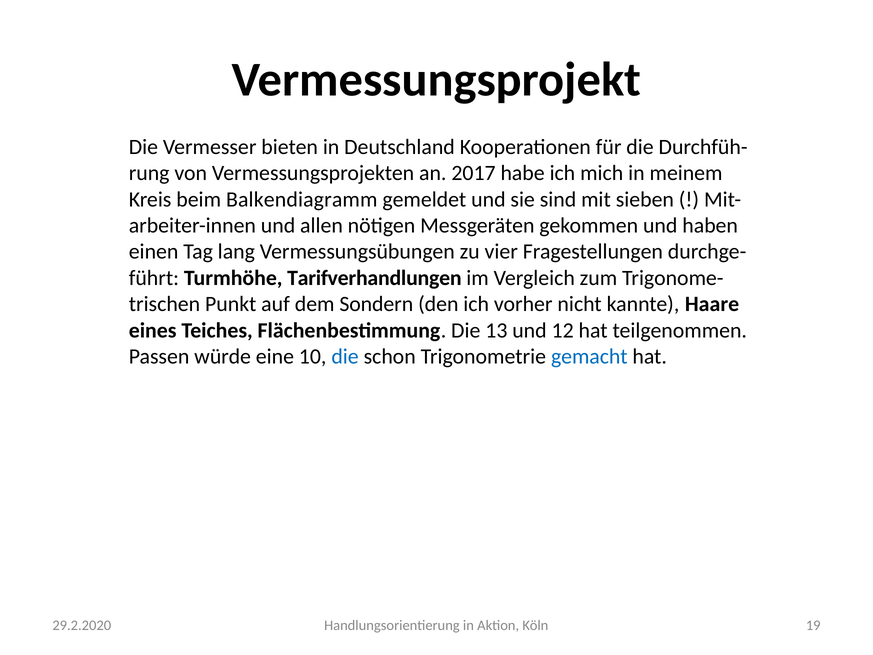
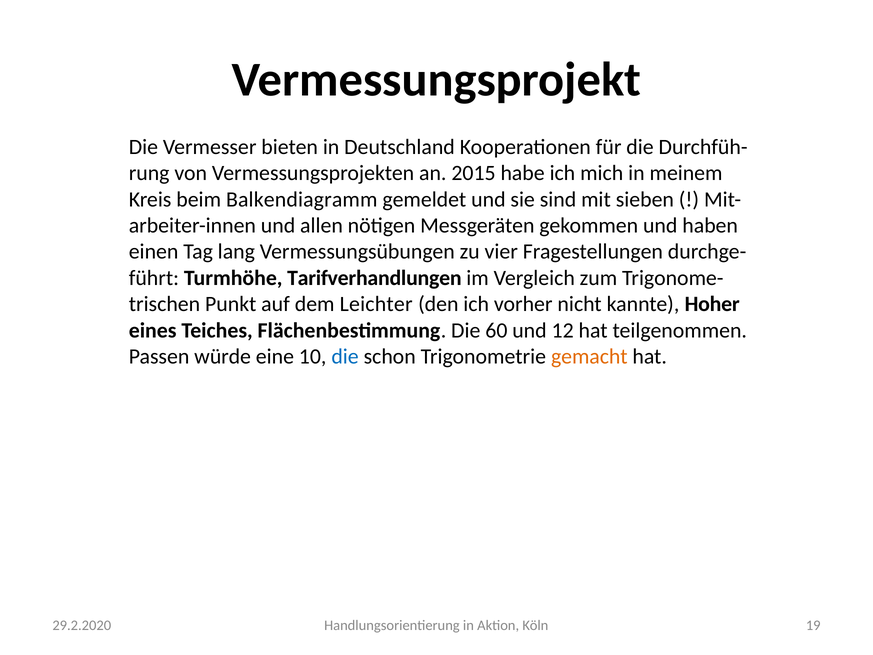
2017: 2017 -> 2015
Sondern: Sondern -> Leichter
Haare: Haare -> Hoher
13: 13 -> 60
gemacht colour: blue -> orange
